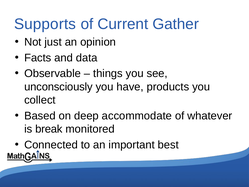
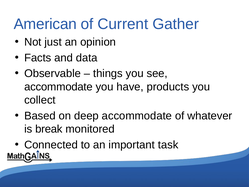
Supports: Supports -> American
unconsciously at (58, 87): unconsciously -> accommodate
best: best -> task
